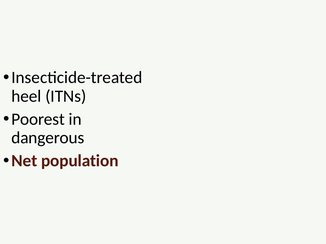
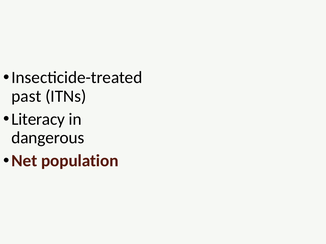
heel: heel -> past
Poorest: Poorest -> Literacy
